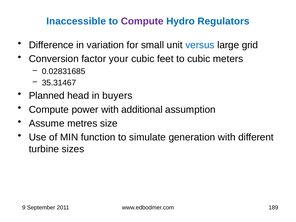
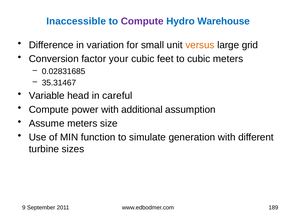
Regulators: Regulators -> Warehouse
versus colour: blue -> orange
Planned: Planned -> Variable
buyers: buyers -> careful
Assume metres: metres -> meters
